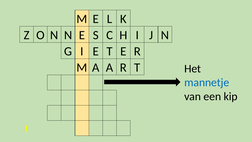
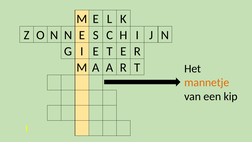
mannetje colour: blue -> orange
